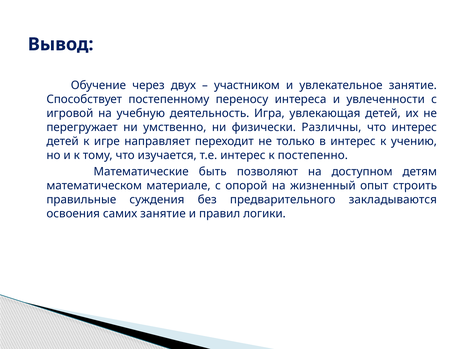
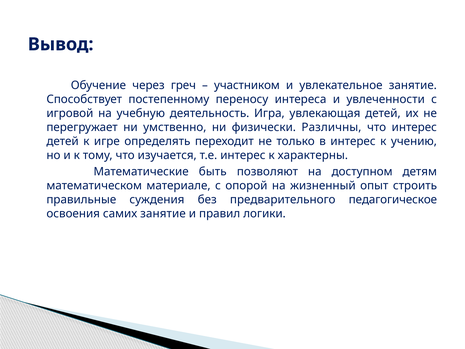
двух: двух -> греч
направляет: направляет -> определять
постепенно: постепенно -> характерны
закладываются: закладываются -> педагогическое
